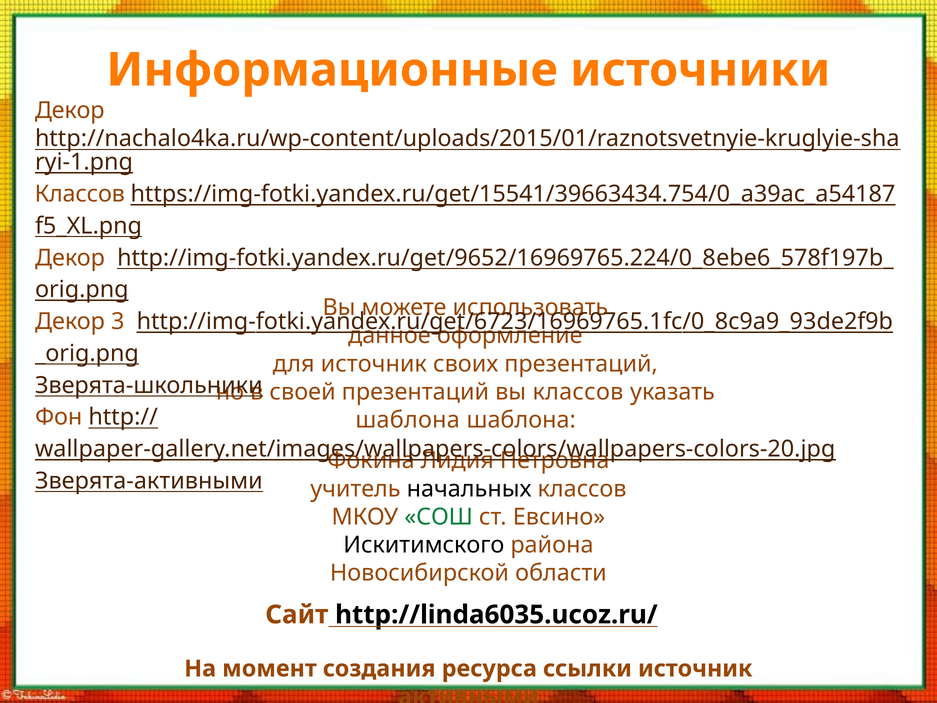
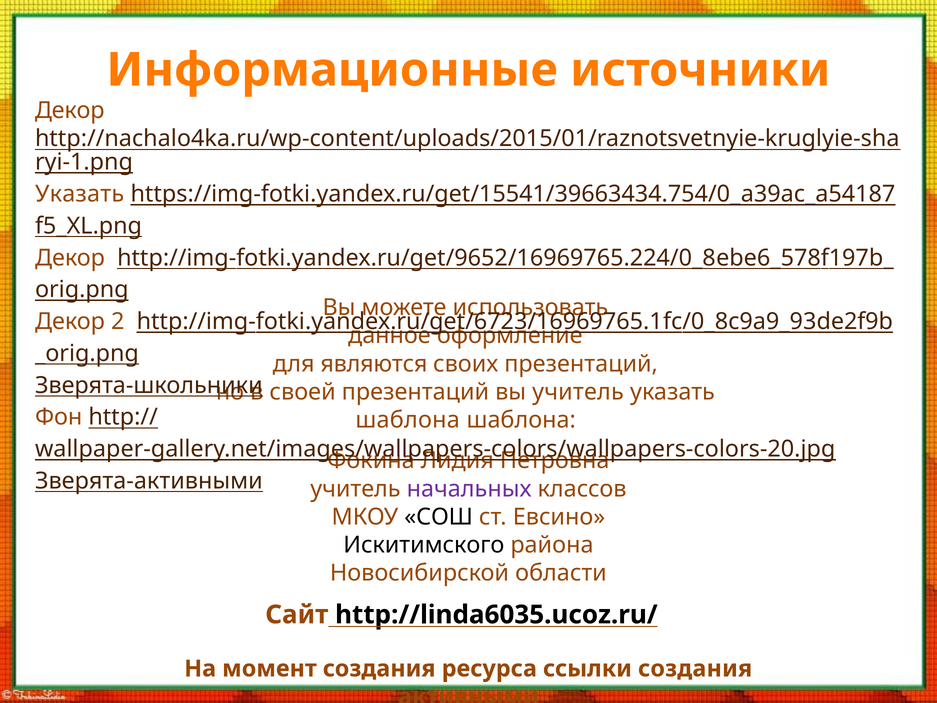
Классов at (80, 194): Классов -> Указать
3: 3 -> 2
для источник: источник -> являются
вы классов: классов -> учитель
начальных colour: black -> purple
СОШ colour: green -> black
ссылки источник: источник -> создания
